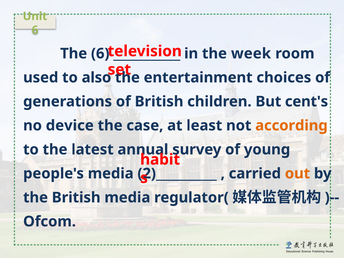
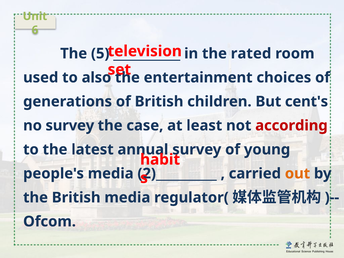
The 6: 6 -> 5
week: week -> rated
no device: device -> survey
according colour: orange -> red
